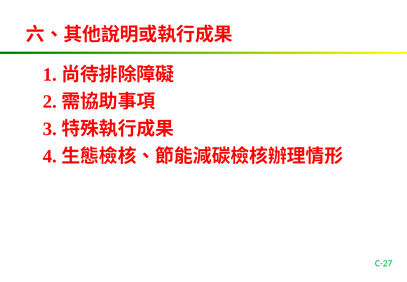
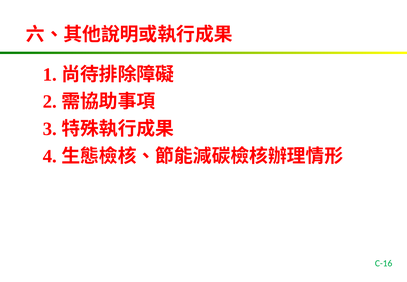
C-27: C-27 -> C-16
